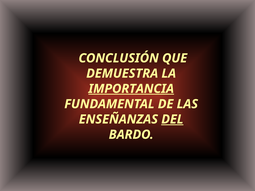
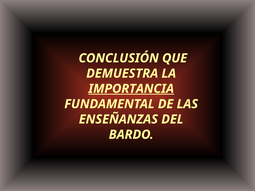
DEL underline: present -> none
